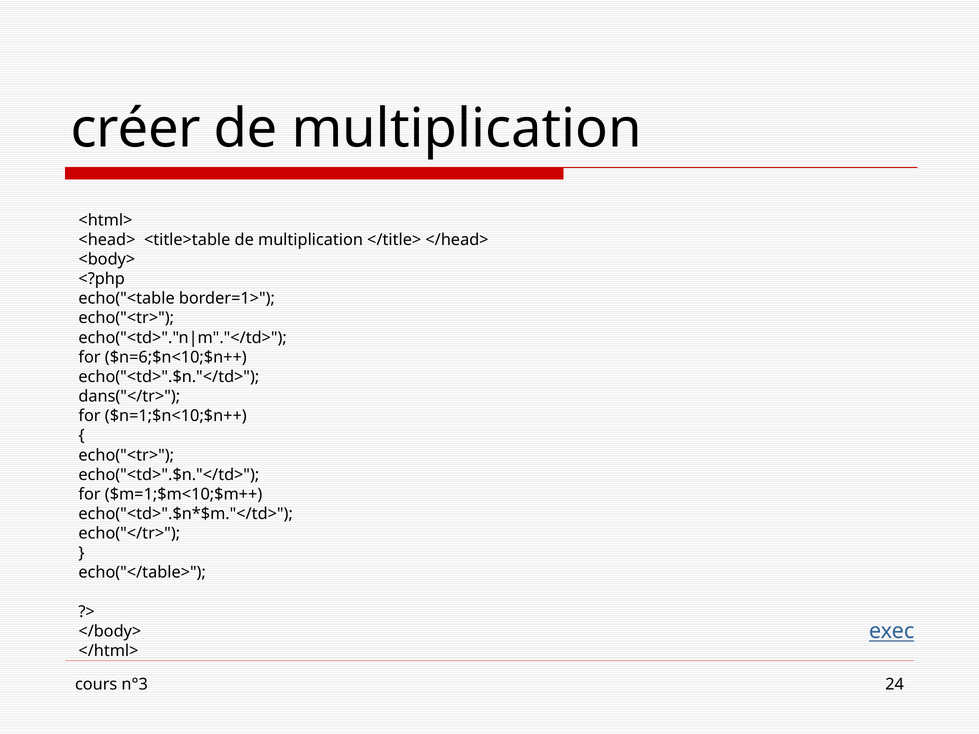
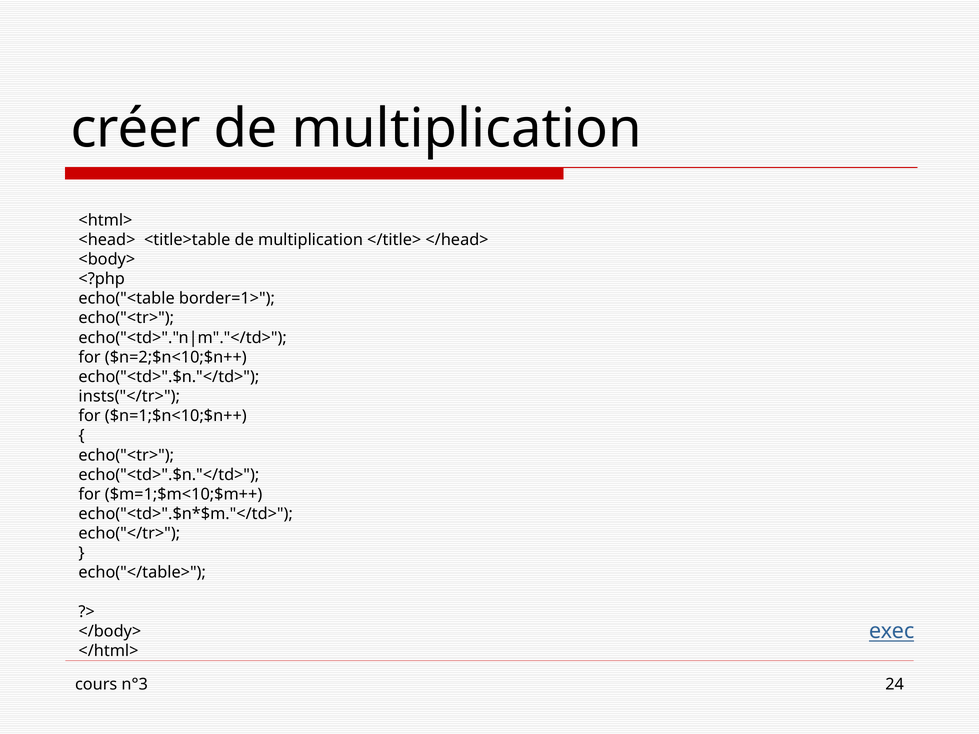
$n=6;$n<10;$n++: $n=6;$n<10;$n++ -> $n=2;$n<10;$n++
dans("</tr>: dans("</tr> -> insts("</tr>
